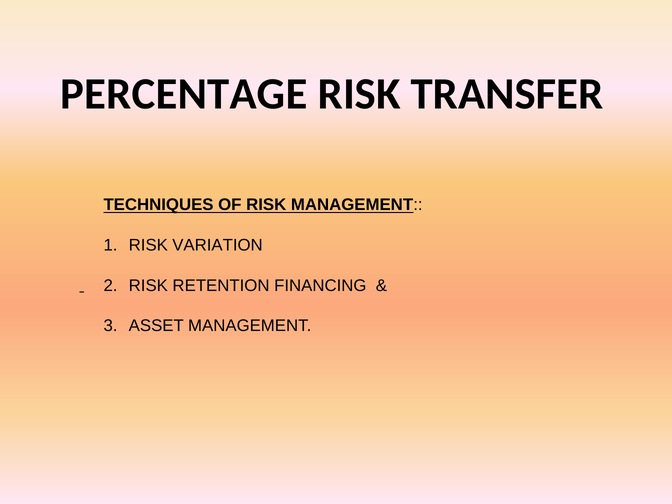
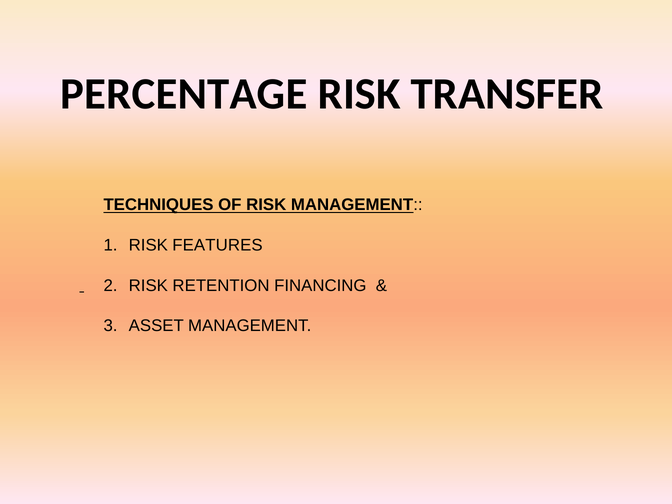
VARIATION: VARIATION -> FEATURES
